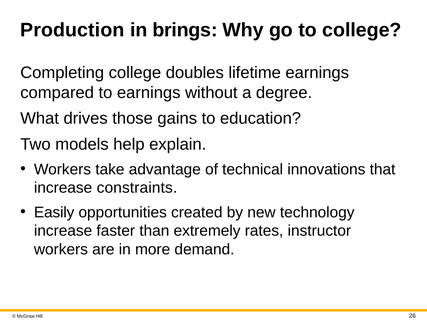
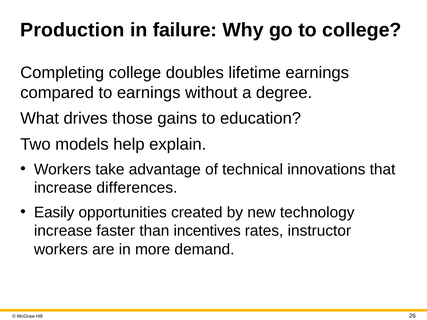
brings: brings -> failure
constraints: constraints -> differences
extremely: extremely -> incentives
